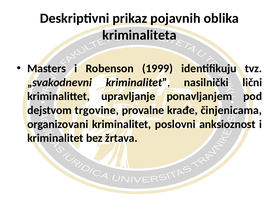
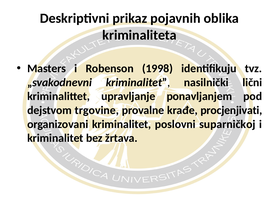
1999: 1999 -> 1998
činjenicama: činjenicama -> procjenjivati
anksioznost: anksioznost -> suparničkoj
